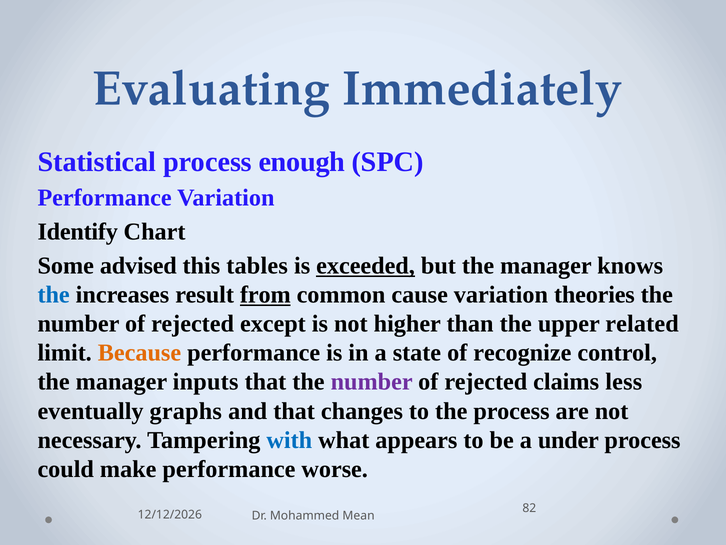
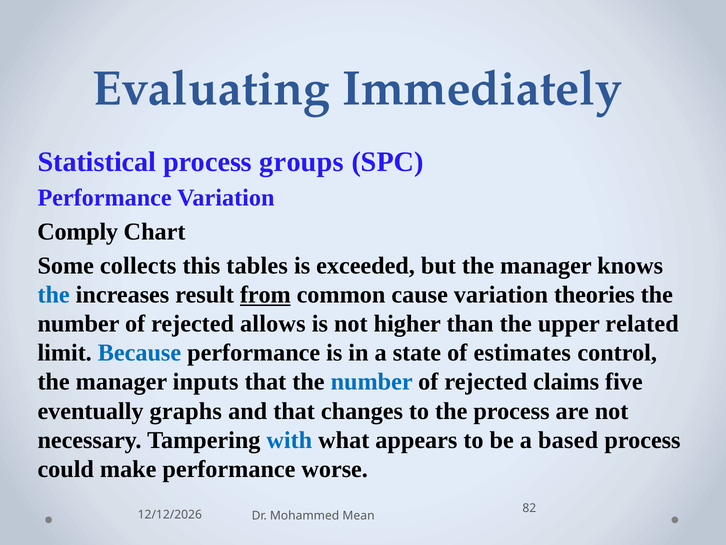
enough: enough -> groups
Identify: Identify -> Comply
advised: advised -> collects
exceeded underline: present -> none
except: except -> allows
Because colour: orange -> blue
recognize: recognize -> estimates
number at (372, 382) colour: purple -> blue
less: less -> five
under: under -> based
